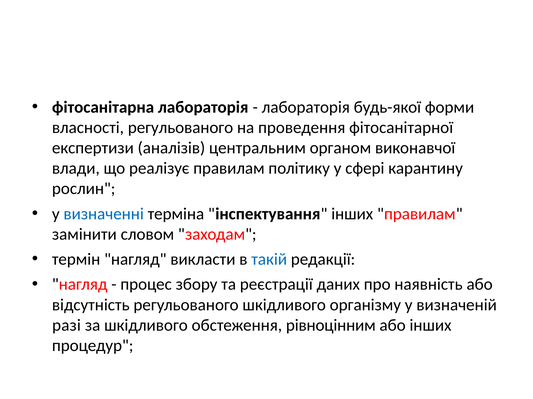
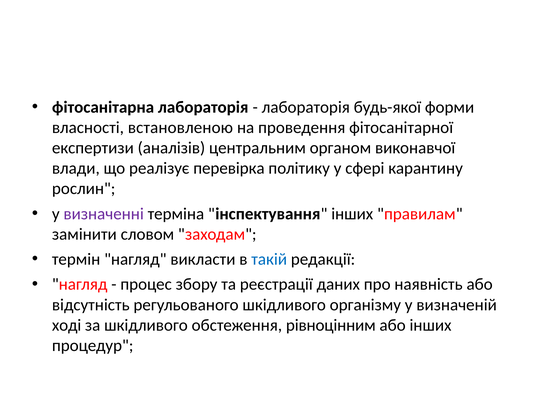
власності регульованого: регульованого -> встановленою
реалізує правилам: правилам -> перевірка
визначенні colour: blue -> purple
разі: разі -> ході
